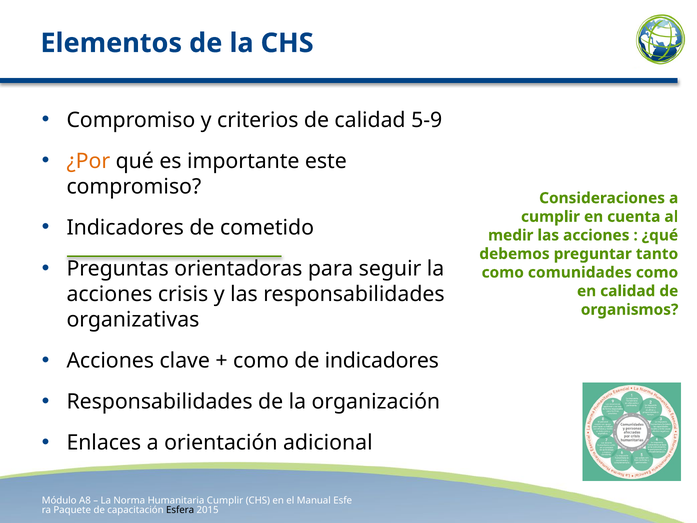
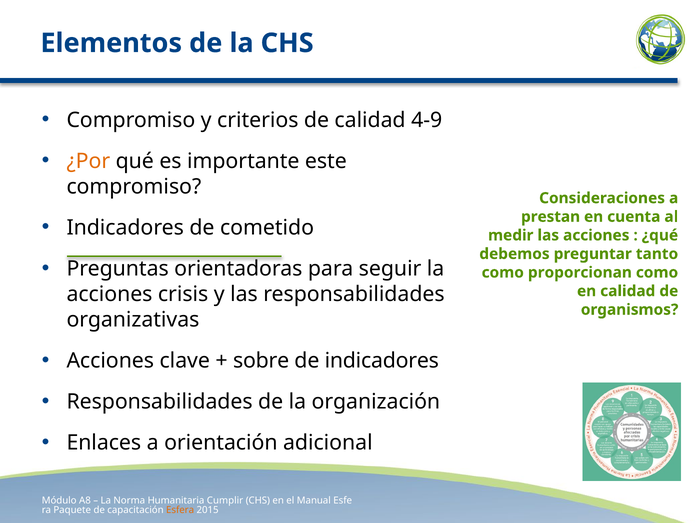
5-9: 5-9 -> 4-9
cumplir at (550, 217): cumplir -> prestan
comunidades: comunidades -> proporcionan
como at (261, 361): como -> sobre
Esfera colour: black -> orange
